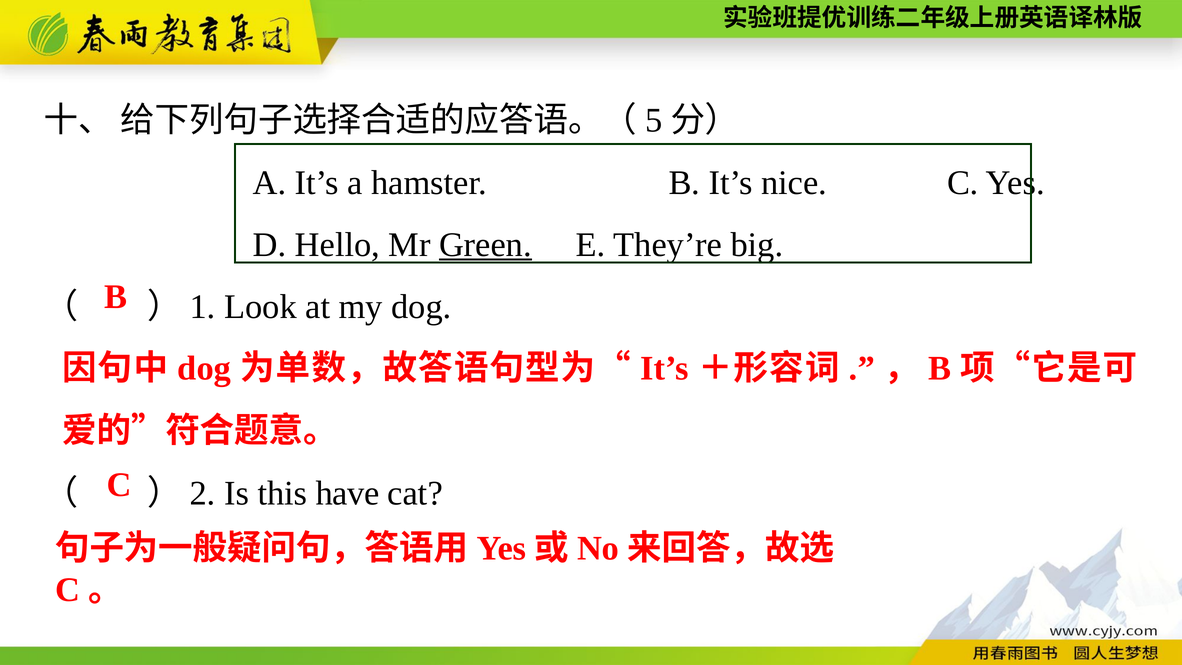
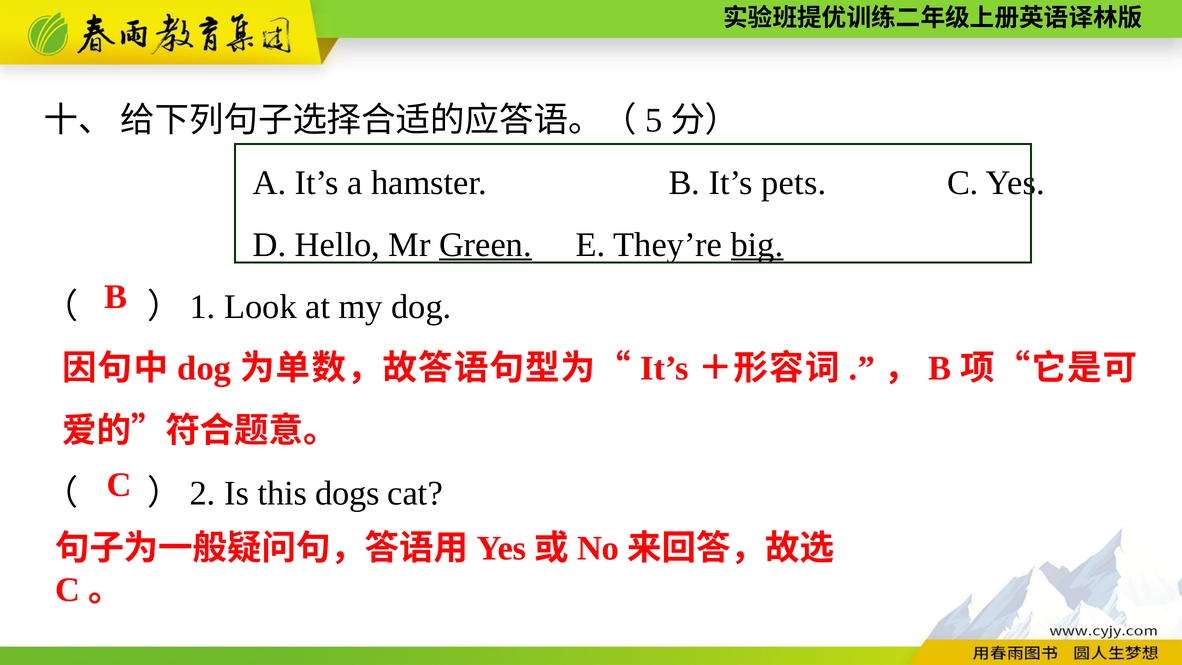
nice: nice -> pets
big underline: none -> present
have: have -> dogs
